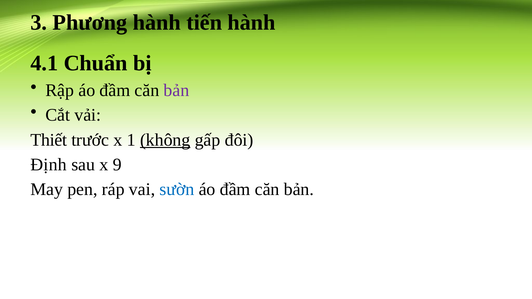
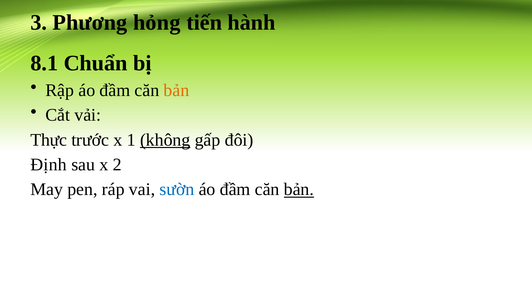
Phương hành: hành -> hỏng
4.1: 4.1 -> 8.1
bản at (176, 90) colour: purple -> orange
Thiết: Thiết -> Thực
9: 9 -> 2
bản at (299, 190) underline: none -> present
